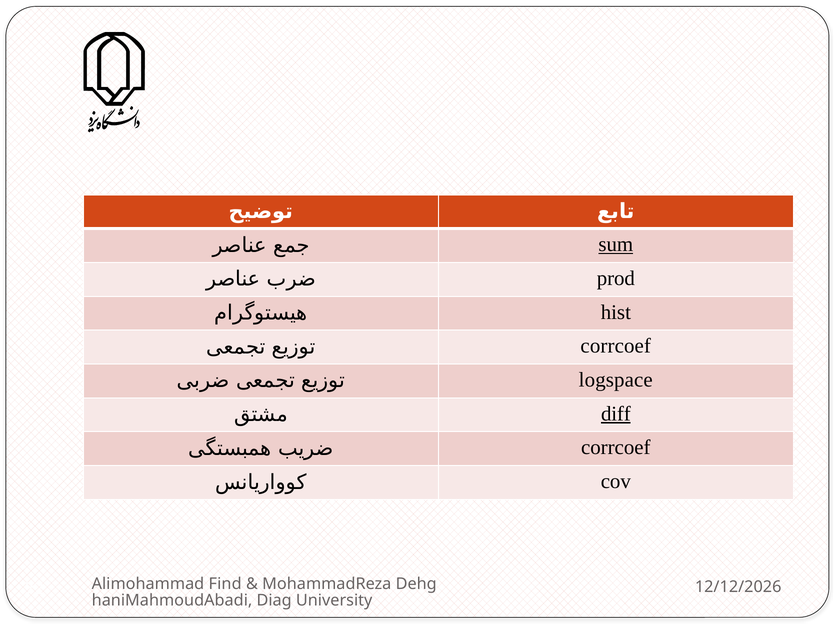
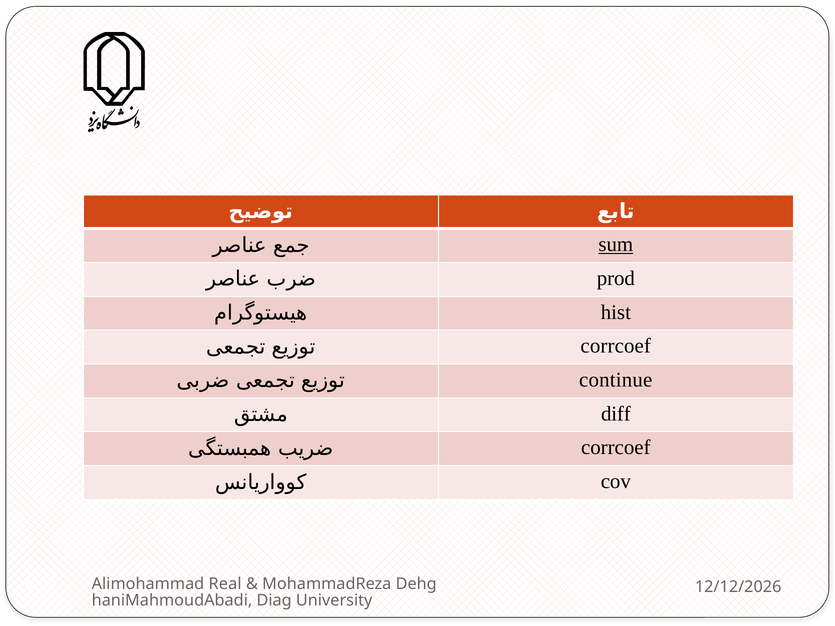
logspace: logspace -> continue
diff underline: present -> none
Find: Find -> Real
